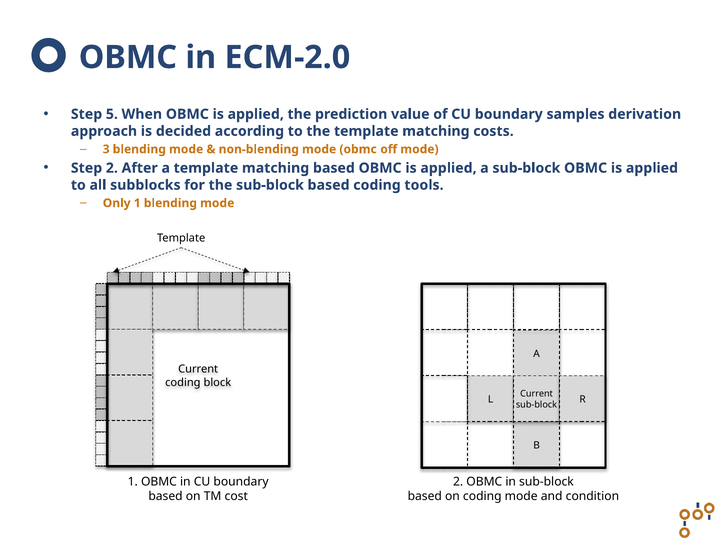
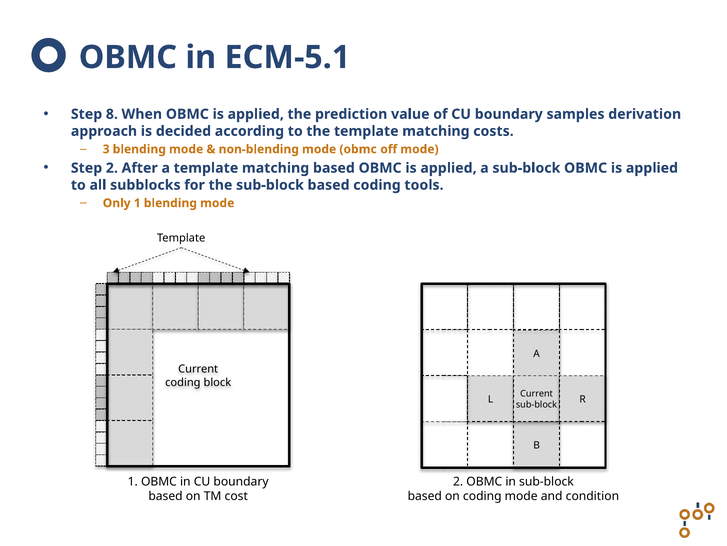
ECM-2.0: ECM-2.0 -> ECM-5.1
5: 5 -> 8
